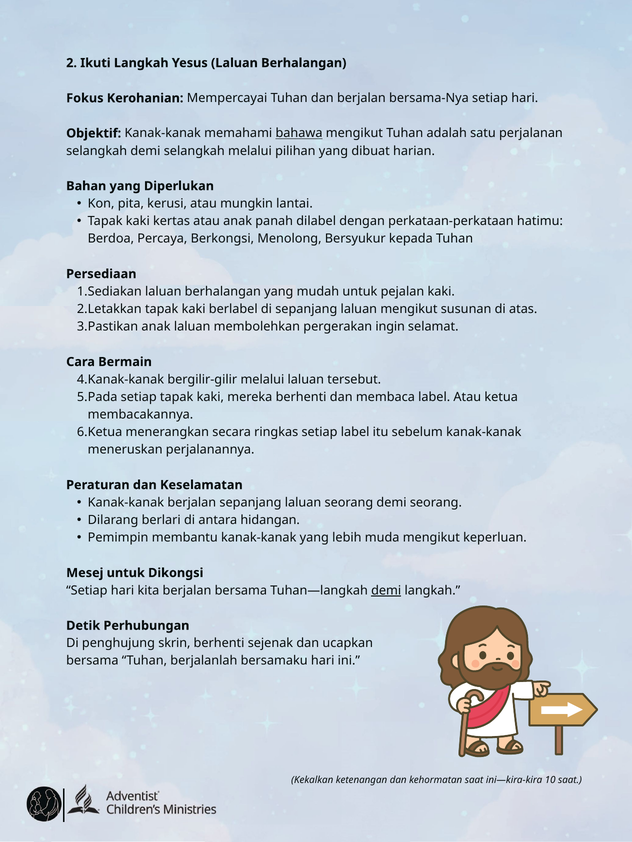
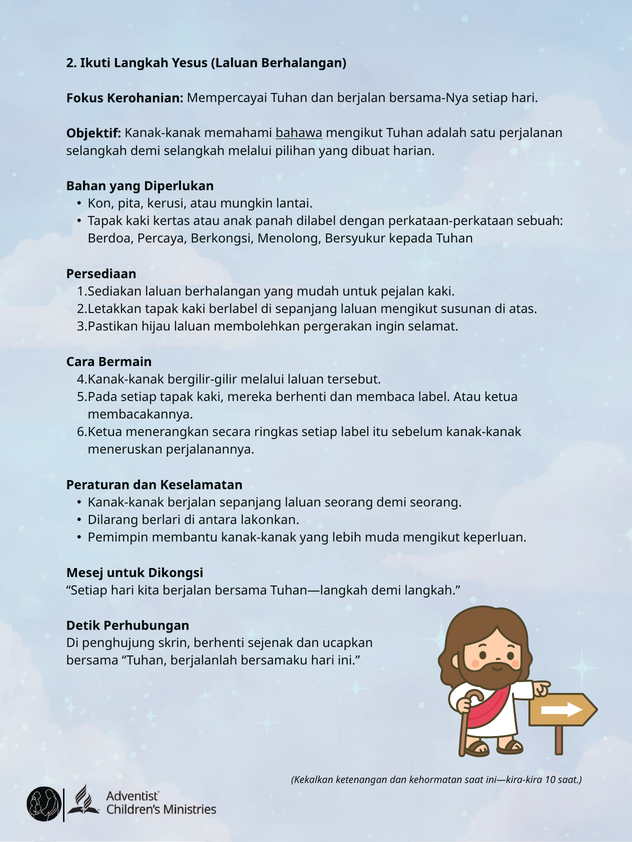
hatimu: hatimu -> sebuah
anak at (156, 327): anak -> hijau
hidangan: hidangan -> lakonkan
demi at (386, 591) underline: present -> none
